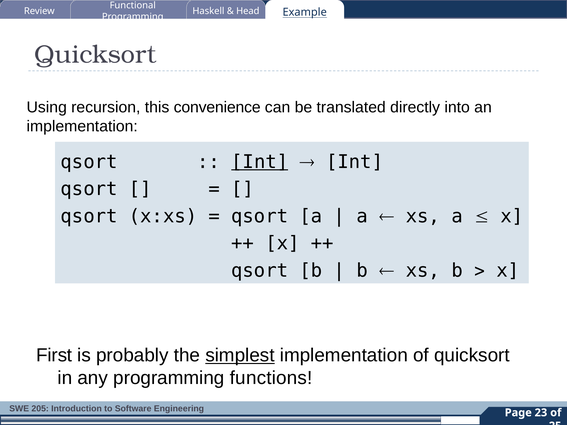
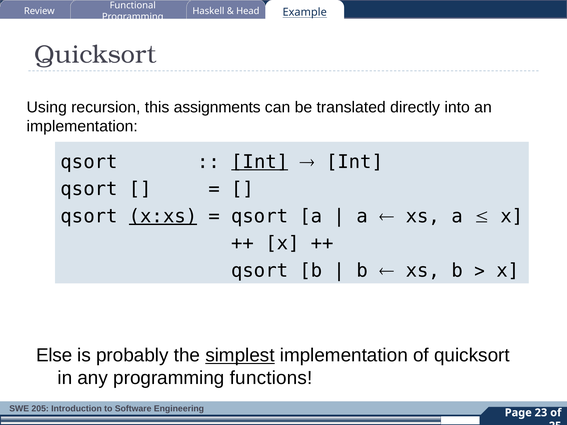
convenience: convenience -> assignments
x:xs underline: none -> present
First: First -> Else
